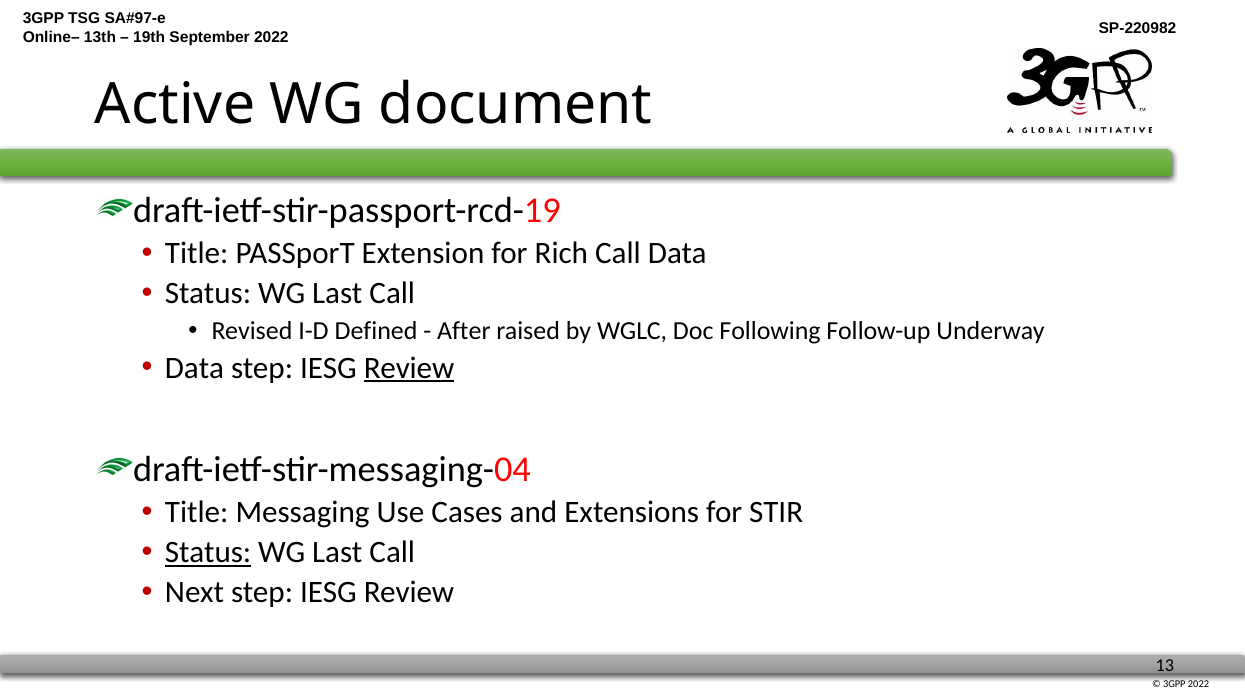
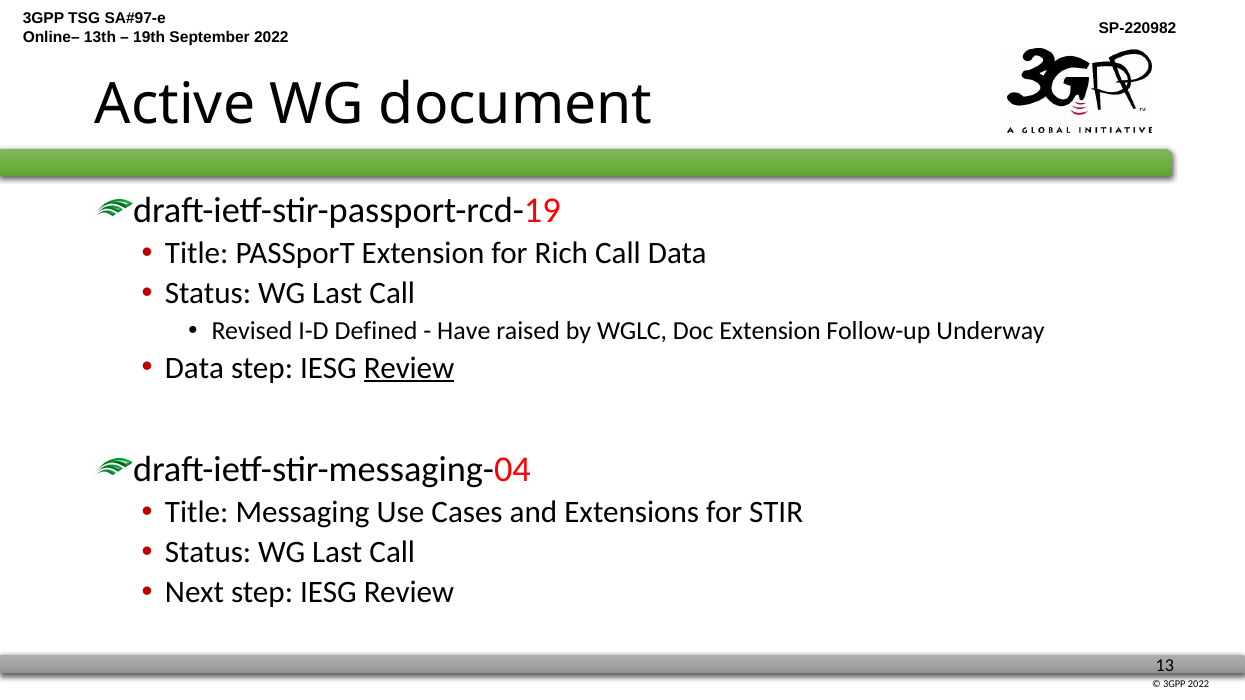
After: After -> Have
Doc Following: Following -> Extension
Status at (208, 553) underline: present -> none
